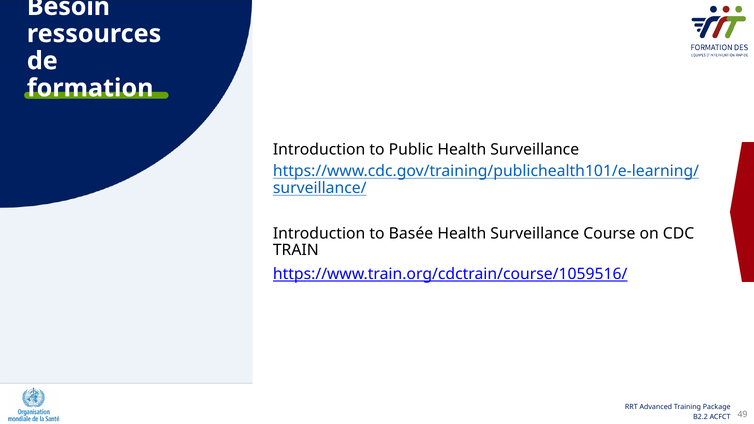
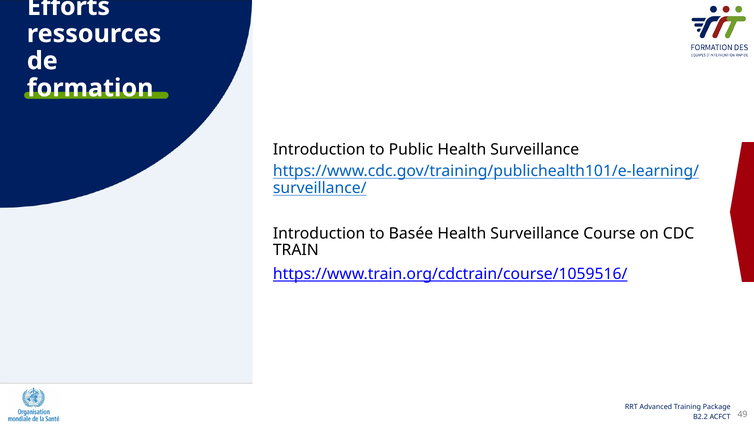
Besoin: Besoin -> Efforts
